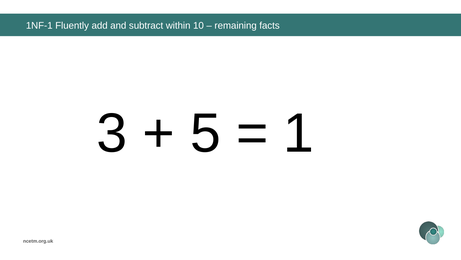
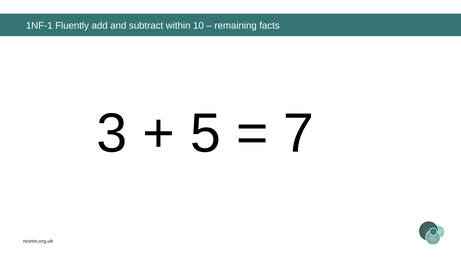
1: 1 -> 7
